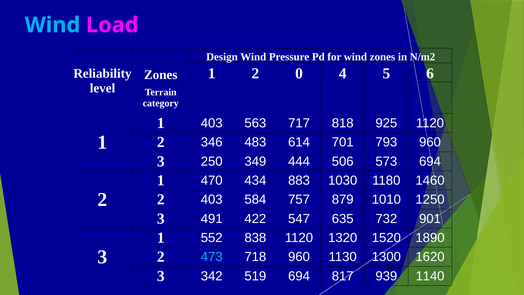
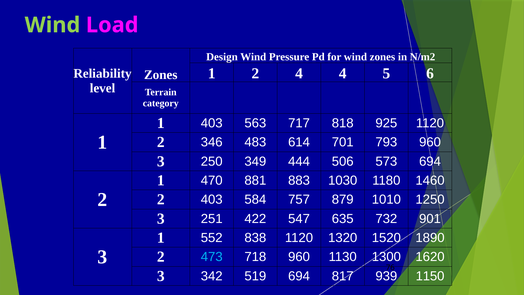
Wind at (52, 25) colour: light blue -> light green
2 0: 0 -> 4
434: 434 -> 881
491: 491 -> 251
1140: 1140 -> 1150
